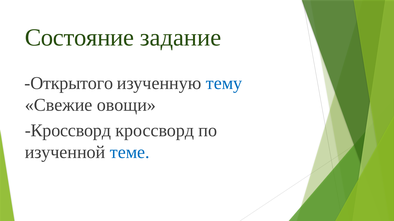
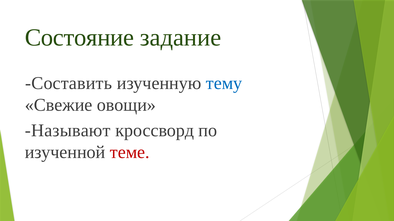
Открытого: Открытого -> Составить
Кроссворд at (68, 131): Кроссворд -> Называют
теме colour: blue -> red
